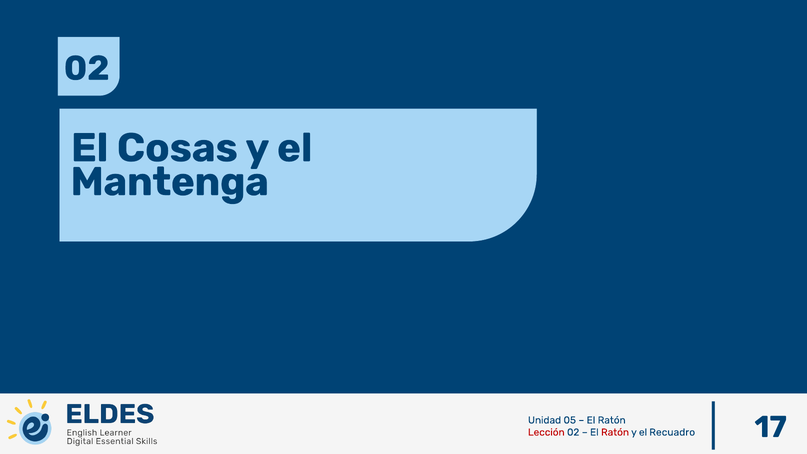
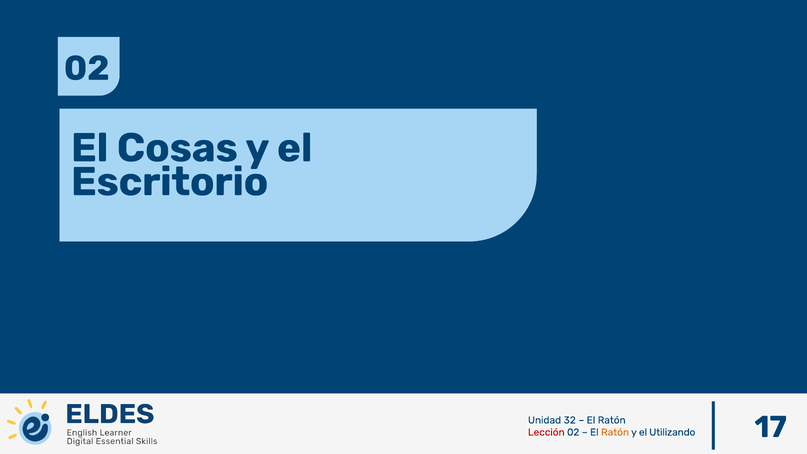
Mantenga: Mantenga -> Escritorio
05: 05 -> 32
Ratón at (615, 432) colour: red -> orange
Recuadro: Recuadro -> Utilizando
